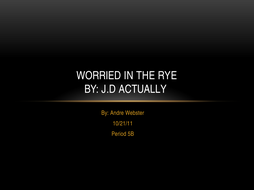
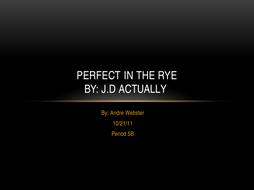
WORRIED: WORRIED -> PERFECT
